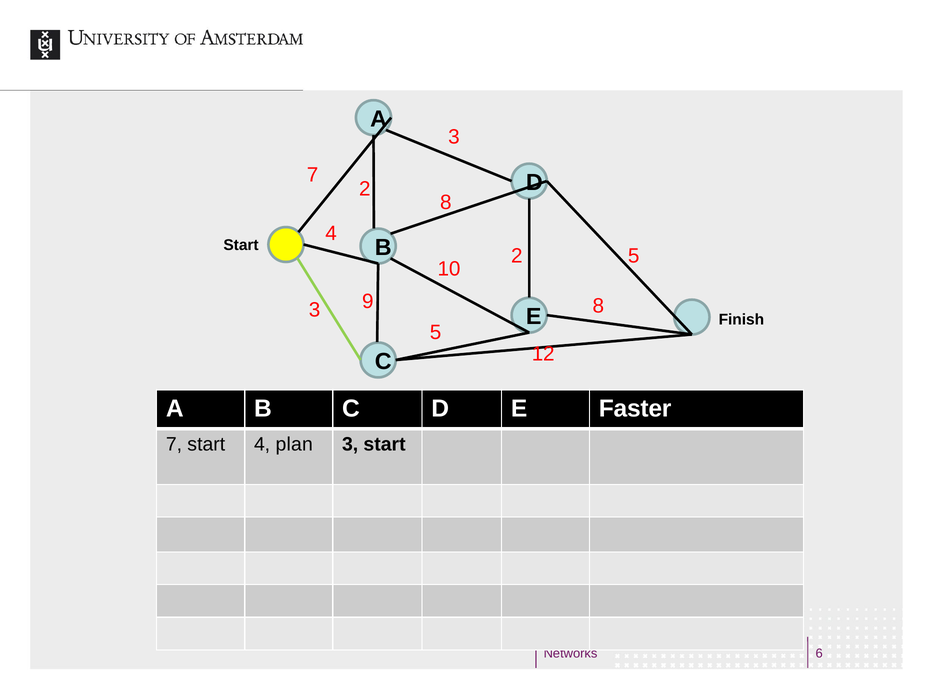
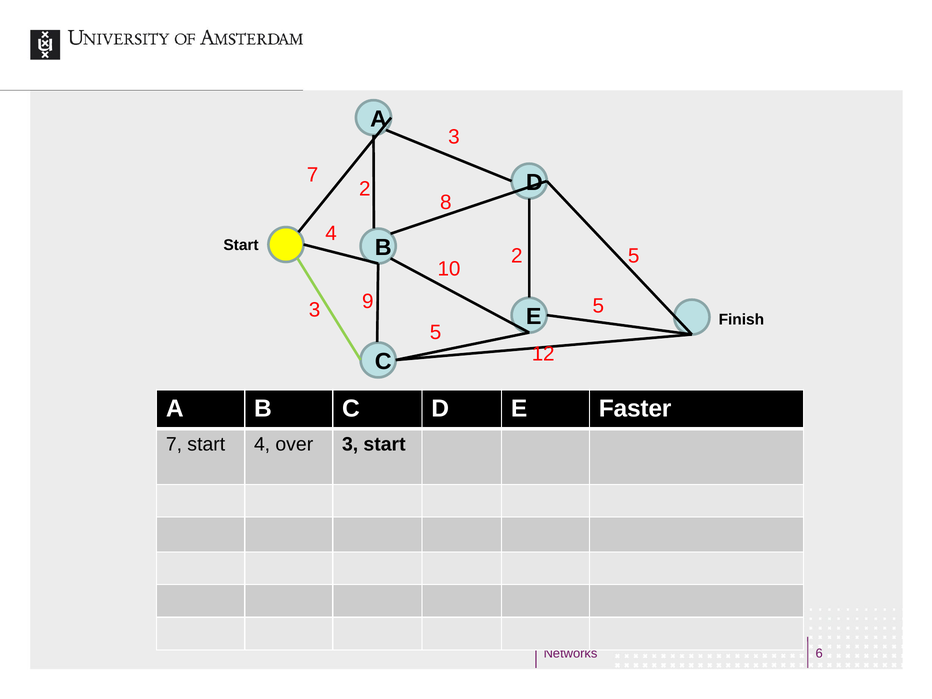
9 8: 8 -> 5
plan: plan -> over
